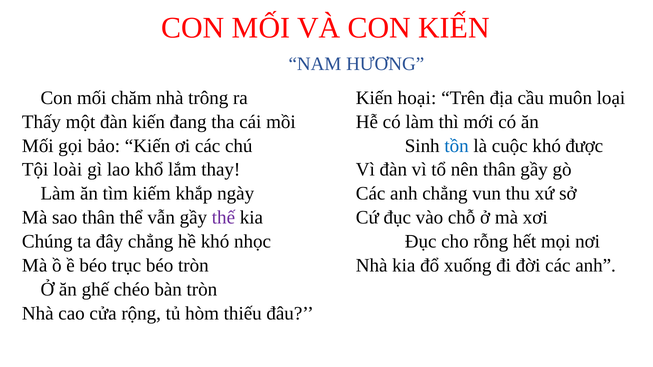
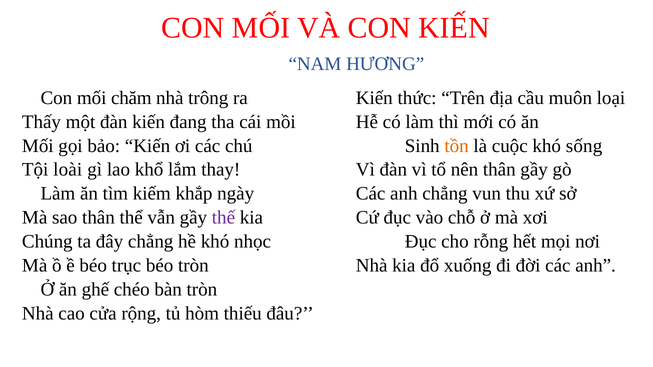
hoại: hoại -> thức
tồn colour: blue -> orange
được: được -> sống
